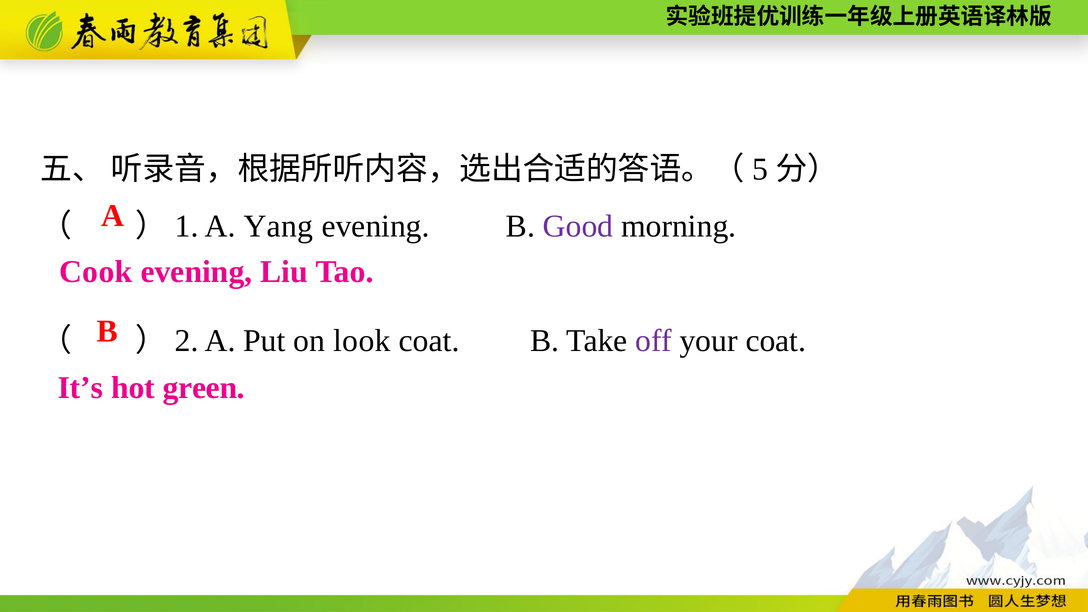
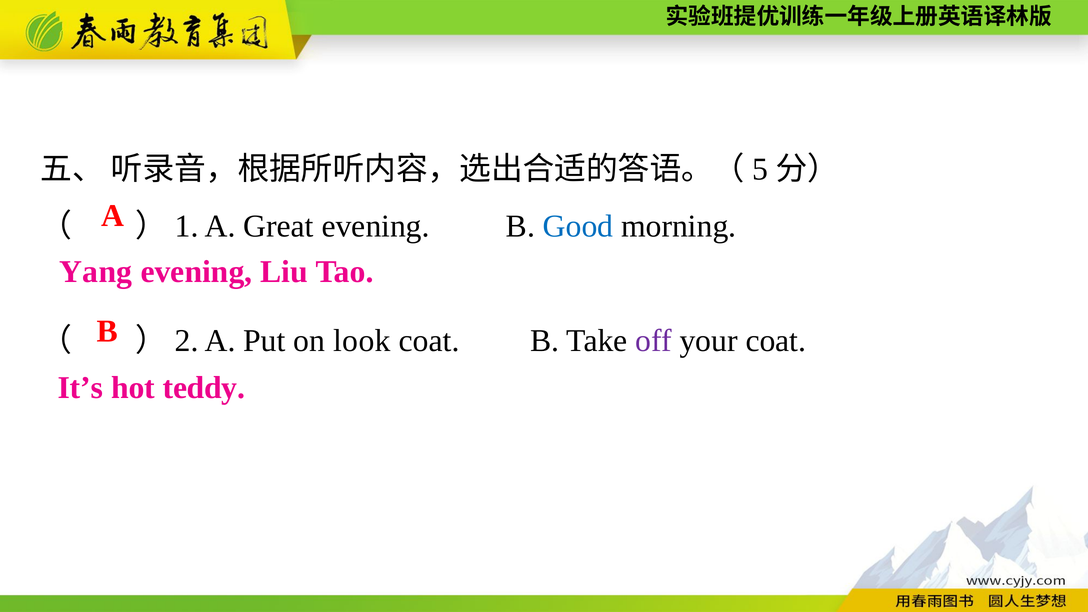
Yang: Yang -> Great
Good colour: purple -> blue
Cook: Cook -> Yang
green: green -> teddy
